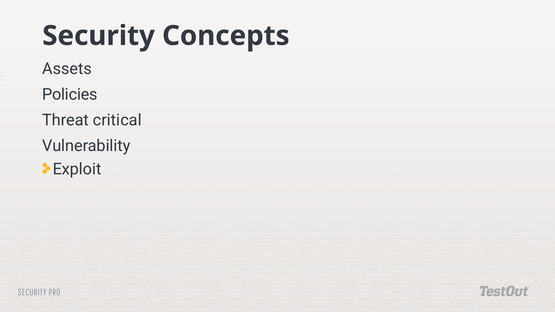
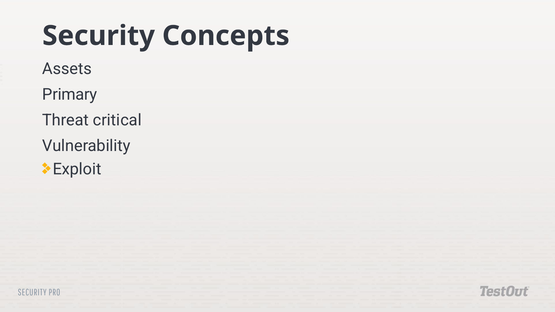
Policies: Policies -> Primary
